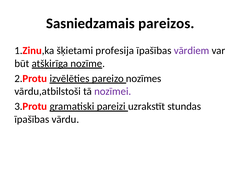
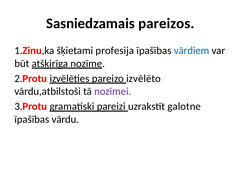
vārdiem colour: purple -> blue
nozīmes: nozīmes -> izvēlēto
stundas: stundas -> galotne
